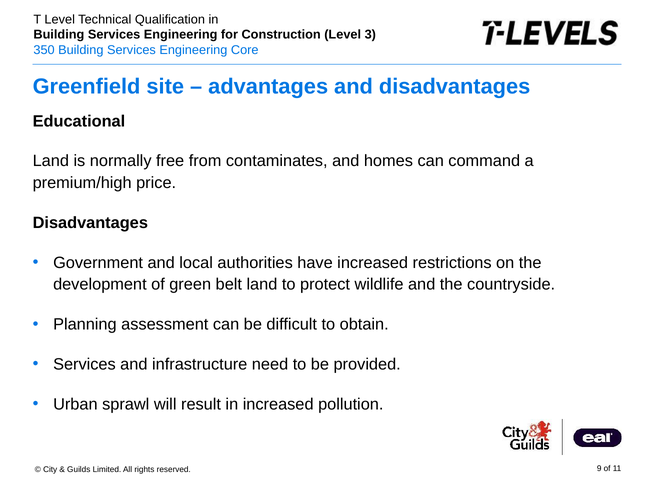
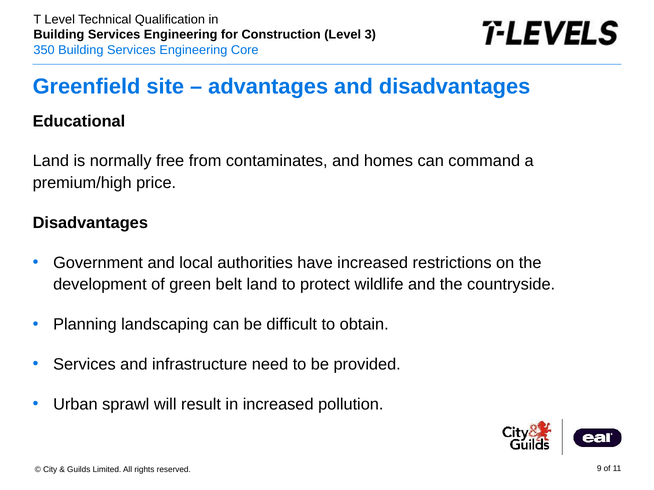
assessment: assessment -> landscaping
